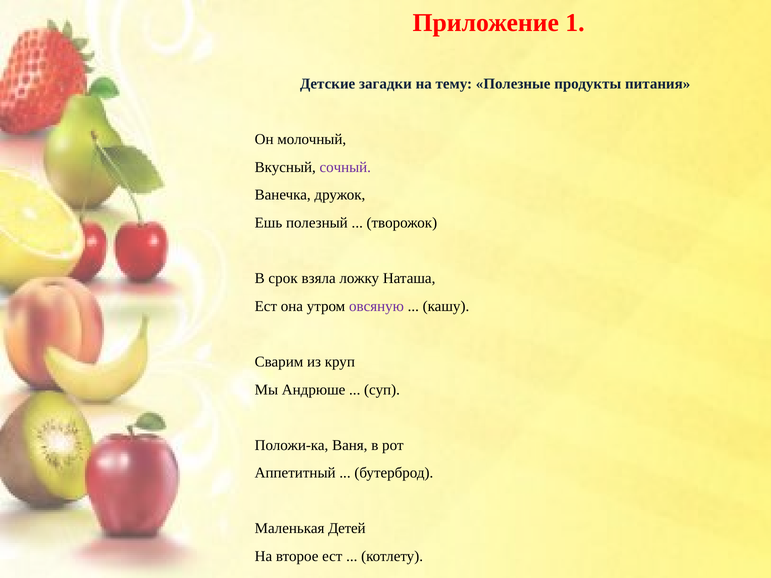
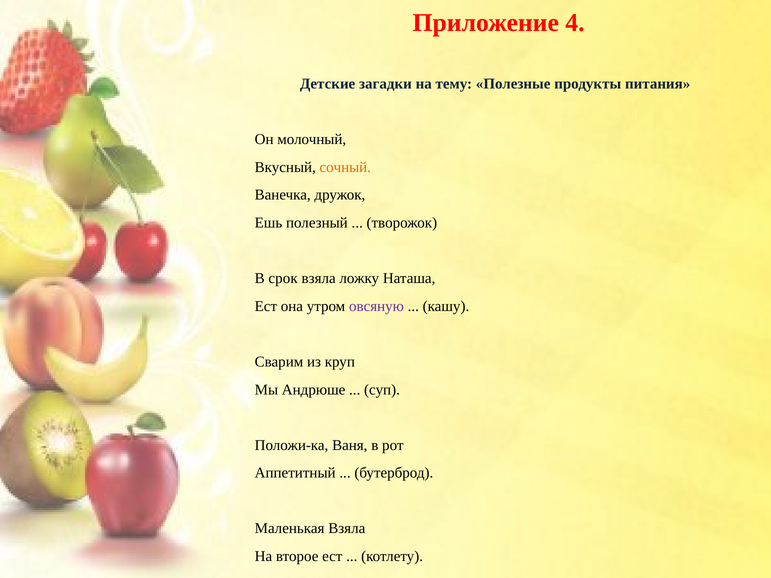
1: 1 -> 4
сочный colour: purple -> orange
Маленькая Детей: Детей -> Взяла
